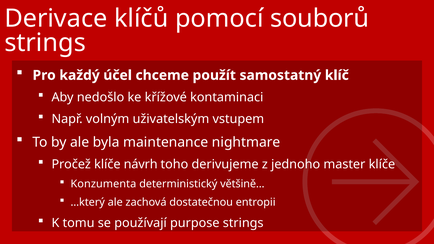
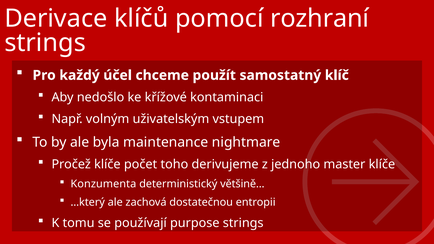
souborů: souborů -> rozhraní
návrh: návrh -> počet
